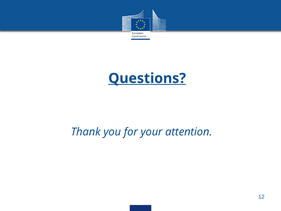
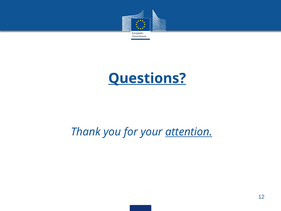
attention underline: none -> present
